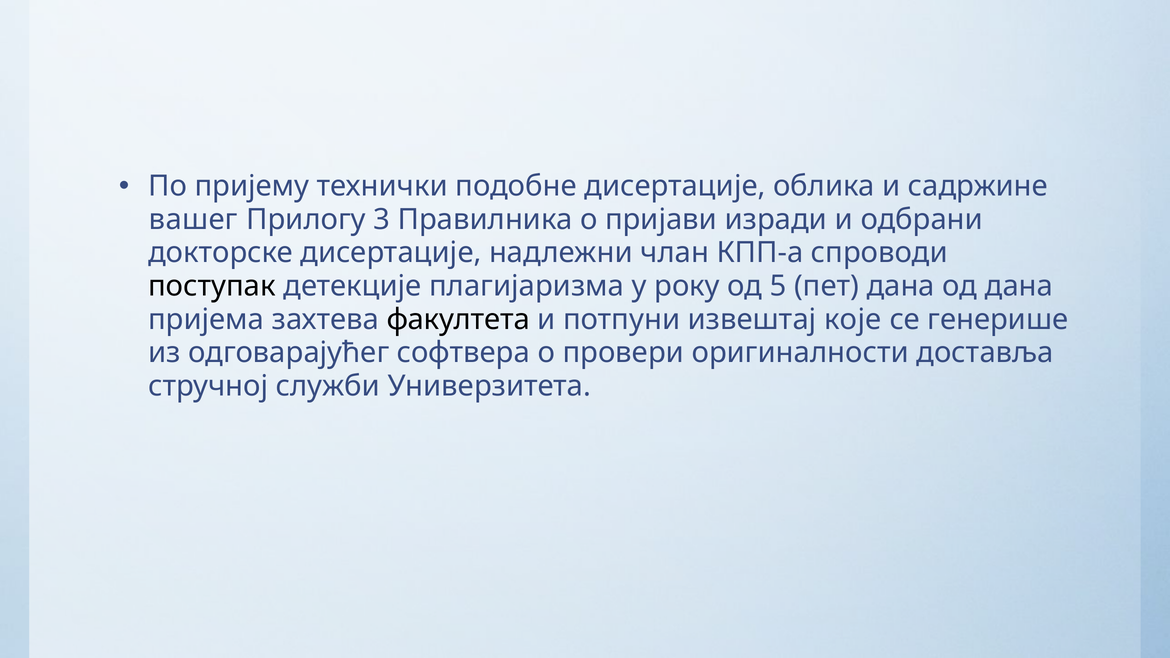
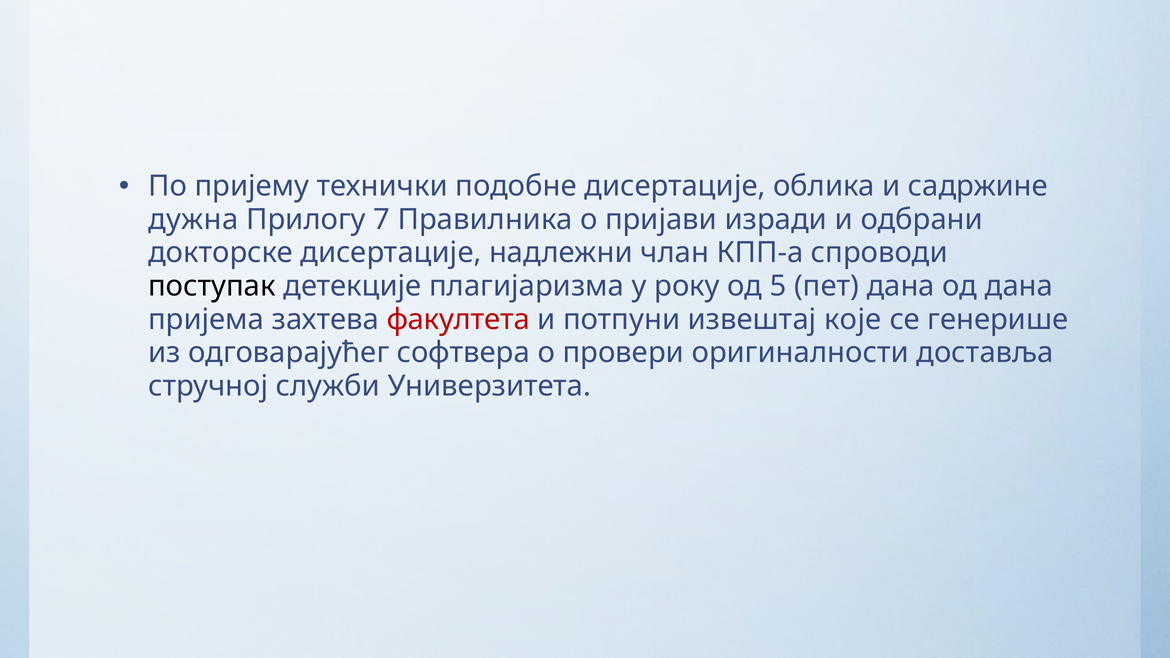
вашег: вашег -> дужна
3: 3 -> 7
факултета colour: black -> red
